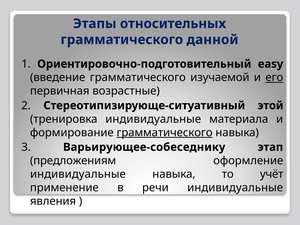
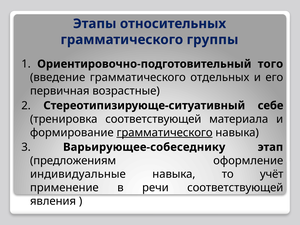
данной: данной -> группы
easy: easy -> того
изучаемой: изучаемой -> отдельных
его underline: present -> none
этой: этой -> себе
тренировка индивидуальные: индивидуальные -> соответствующей
речи индивидуальные: индивидуальные -> соответствующей
